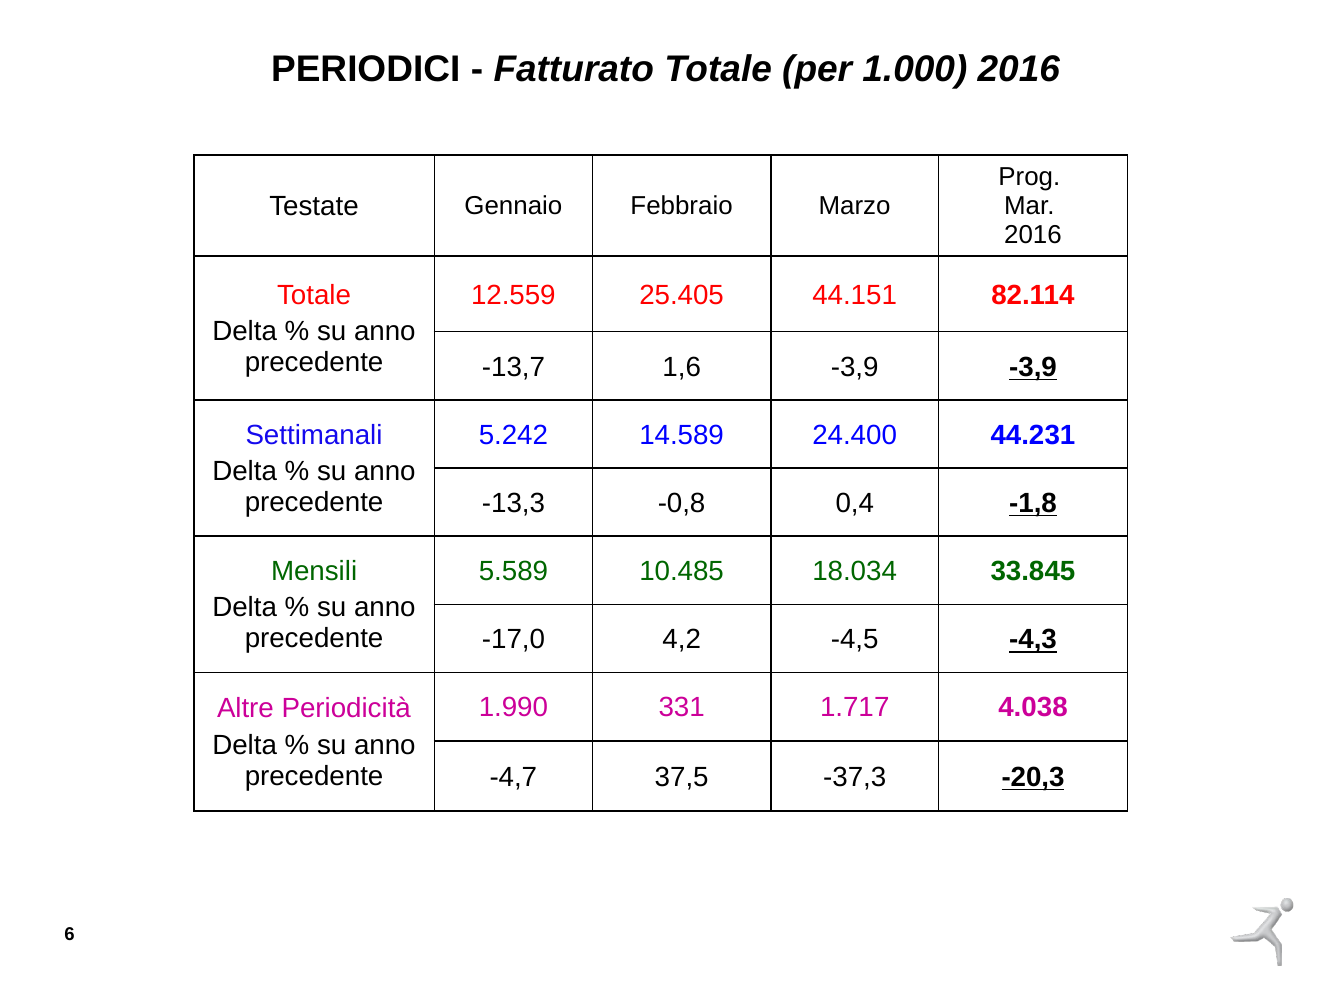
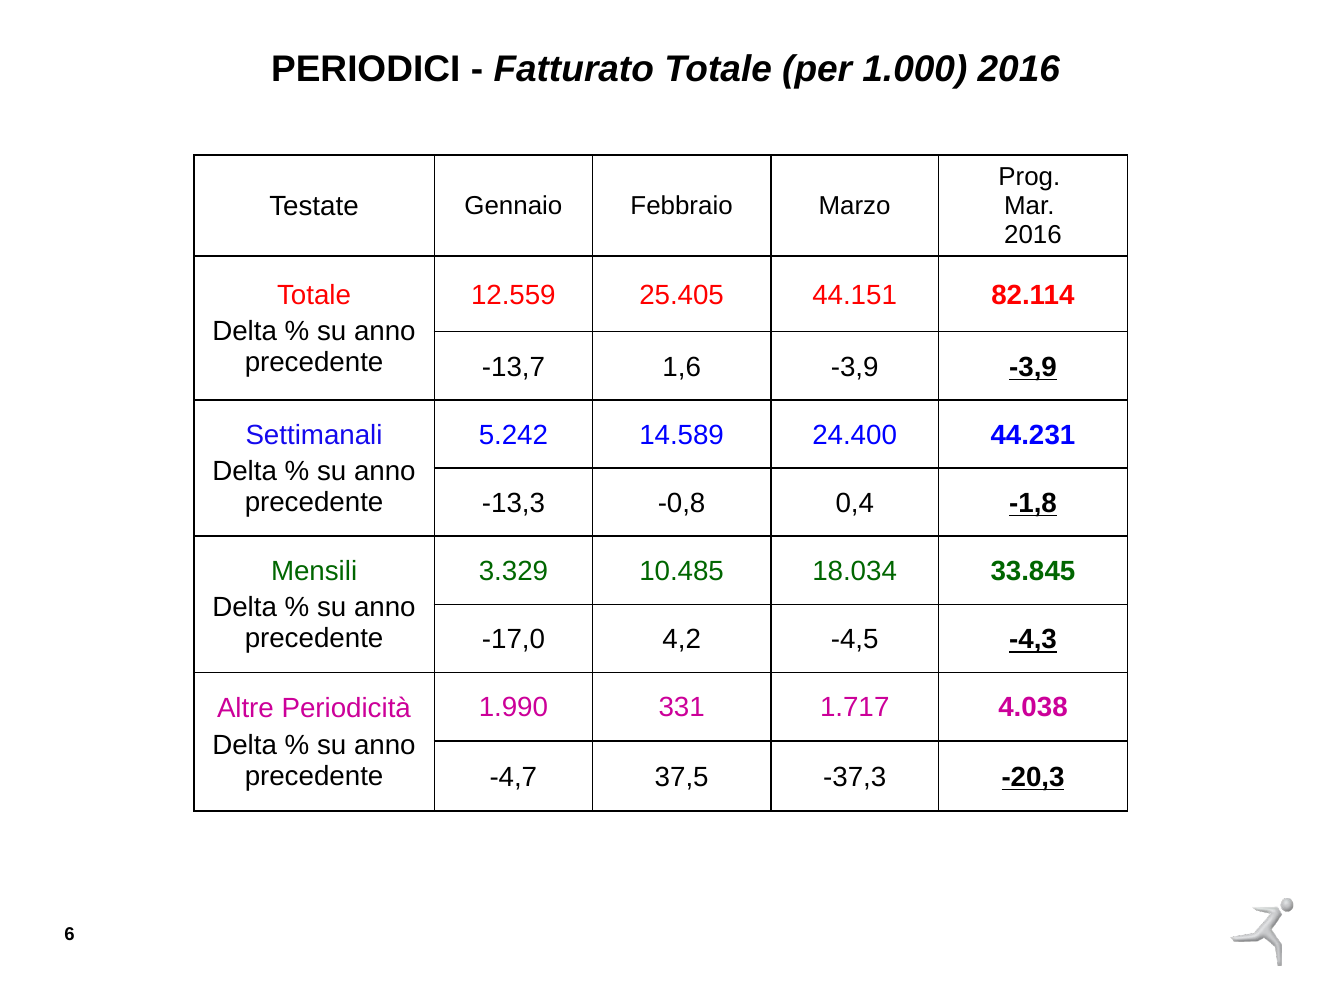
5.589: 5.589 -> 3.329
